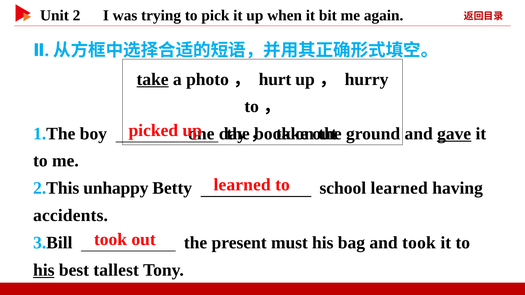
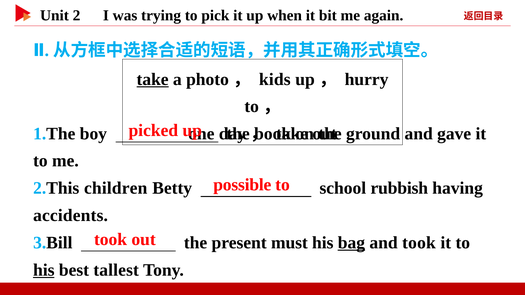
hurt: hurt -> kids
gave underline: present -> none
learned at (242, 185): learned -> possible
unhappy: unhappy -> children
school learned: learned -> rubbish
bag underline: none -> present
